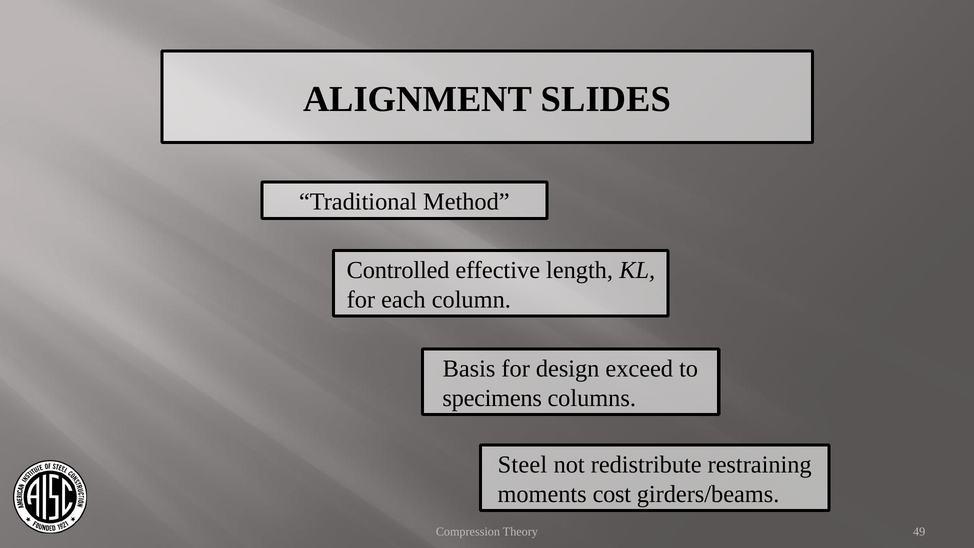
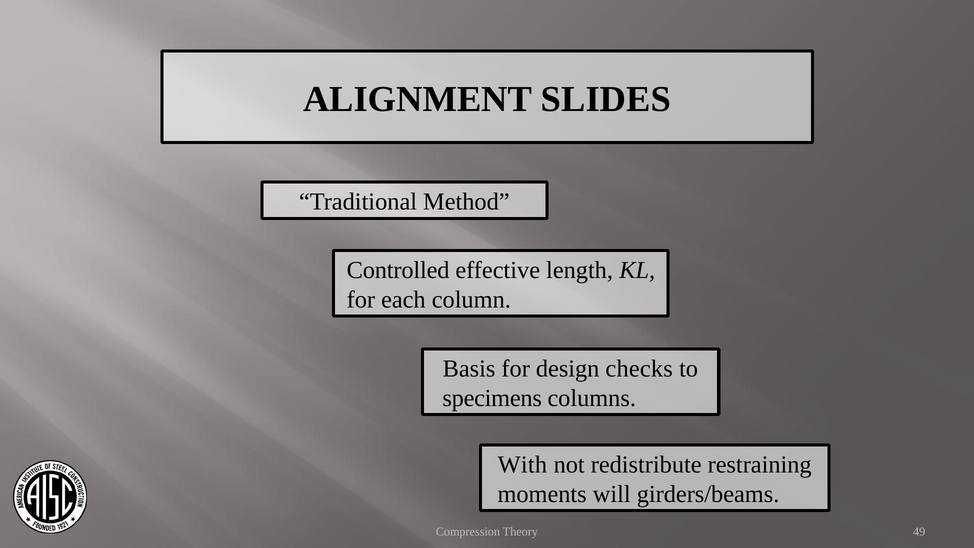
exceed: exceed -> checks
Steel: Steel -> With
cost: cost -> will
